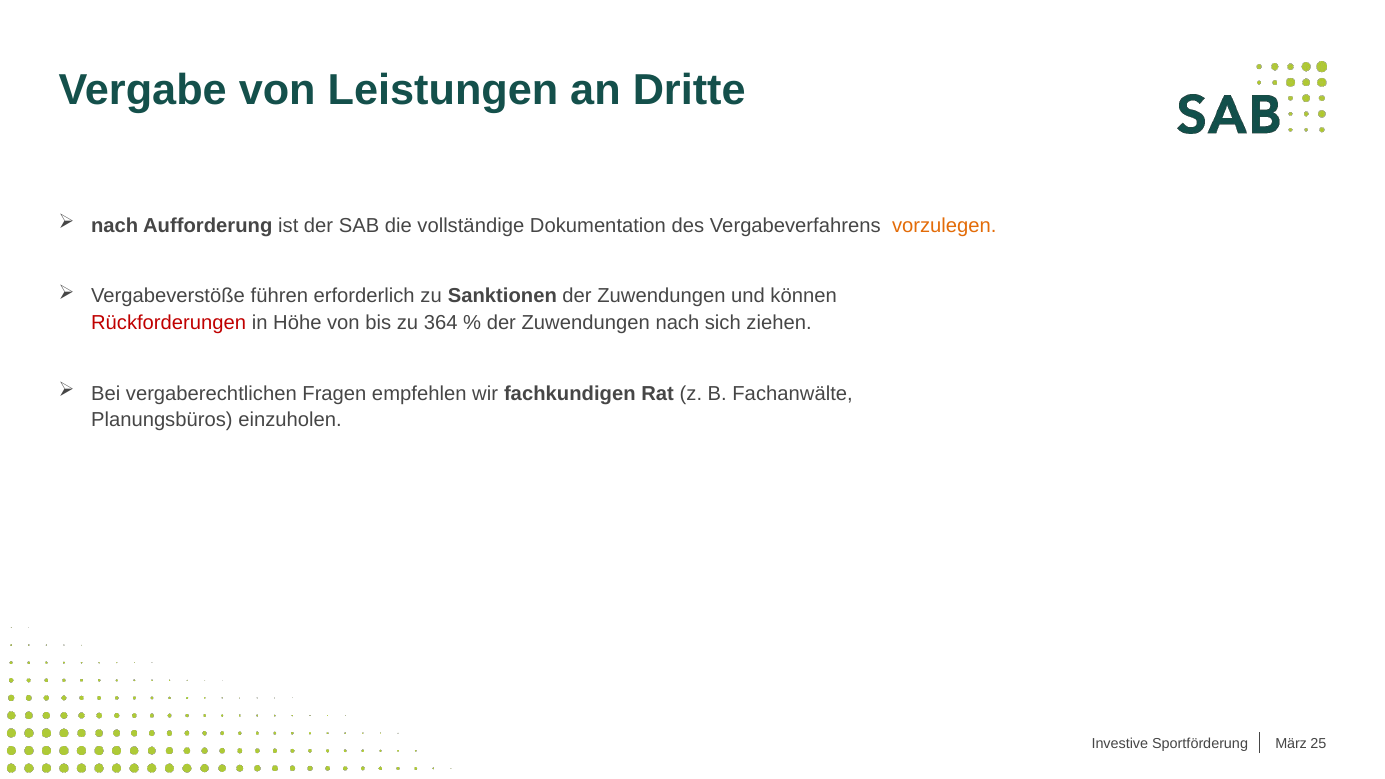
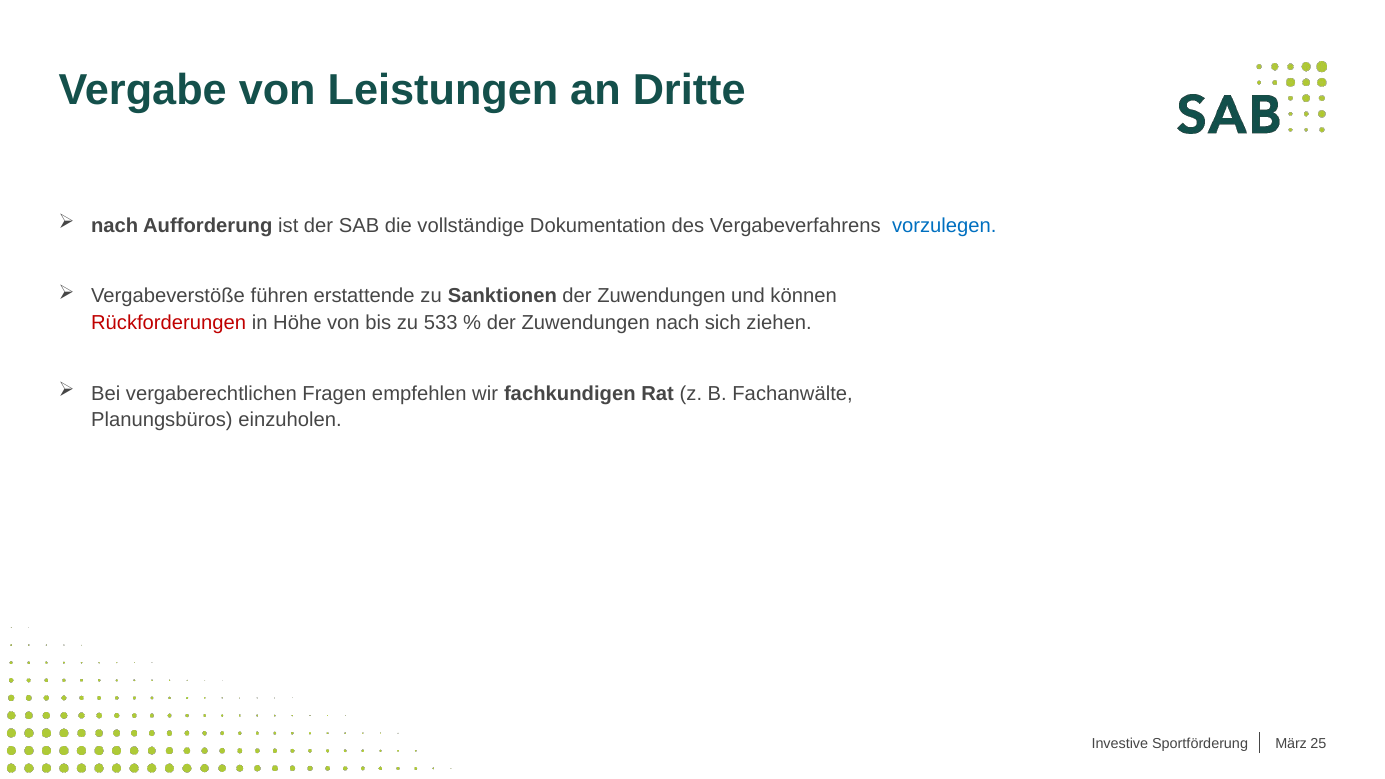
vorzulegen colour: orange -> blue
erforderlich: erforderlich -> erstattende
364: 364 -> 533
